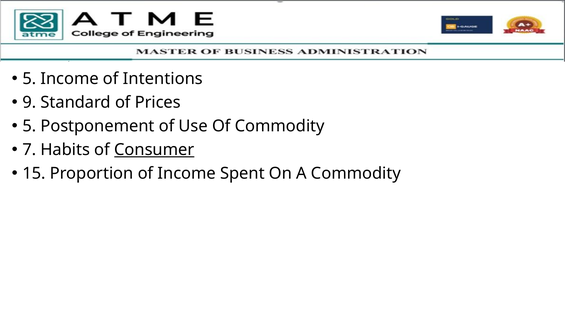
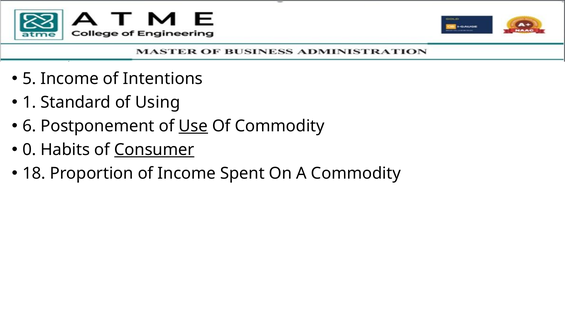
9: 9 -> 1
Prices: Prices -> Using
5 at (29, 126): 5 -> 6
Use underline: none -> present
7: 7 -> 0
15: 15 -> 18
